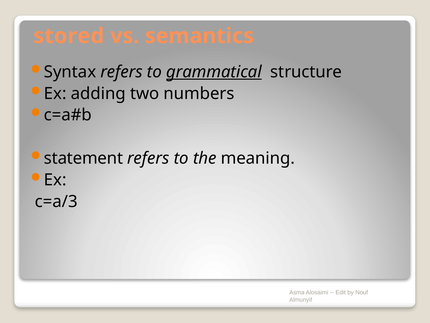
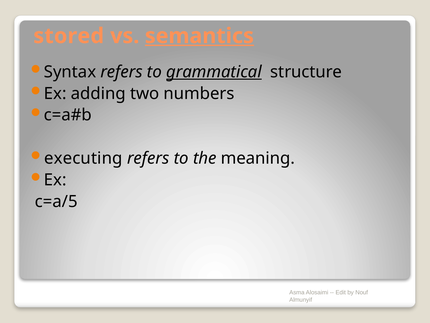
semantics underline: none -> present
statement: statement -> executing
c=a/3: c=a/3 -> c=a/5
